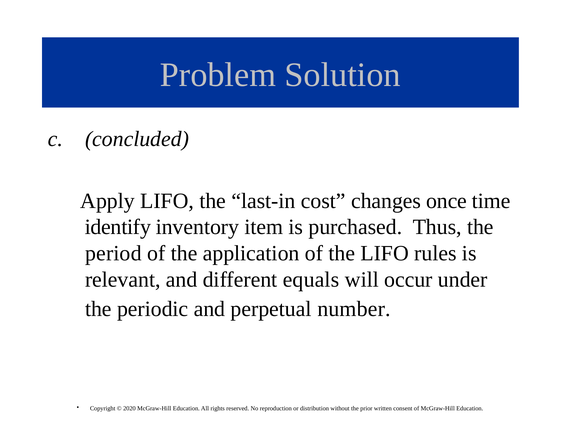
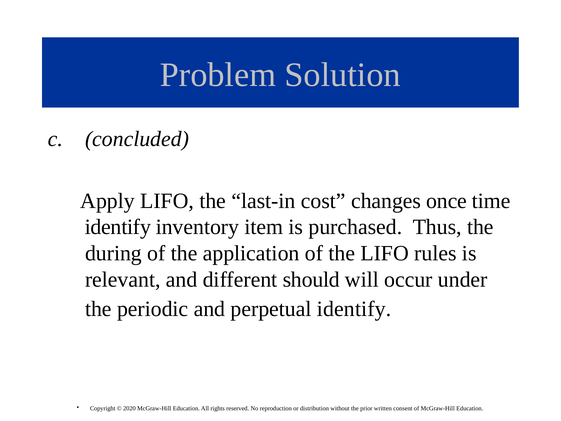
period: period -> during
equals: equals -> should
perpetual number: number -> identify
